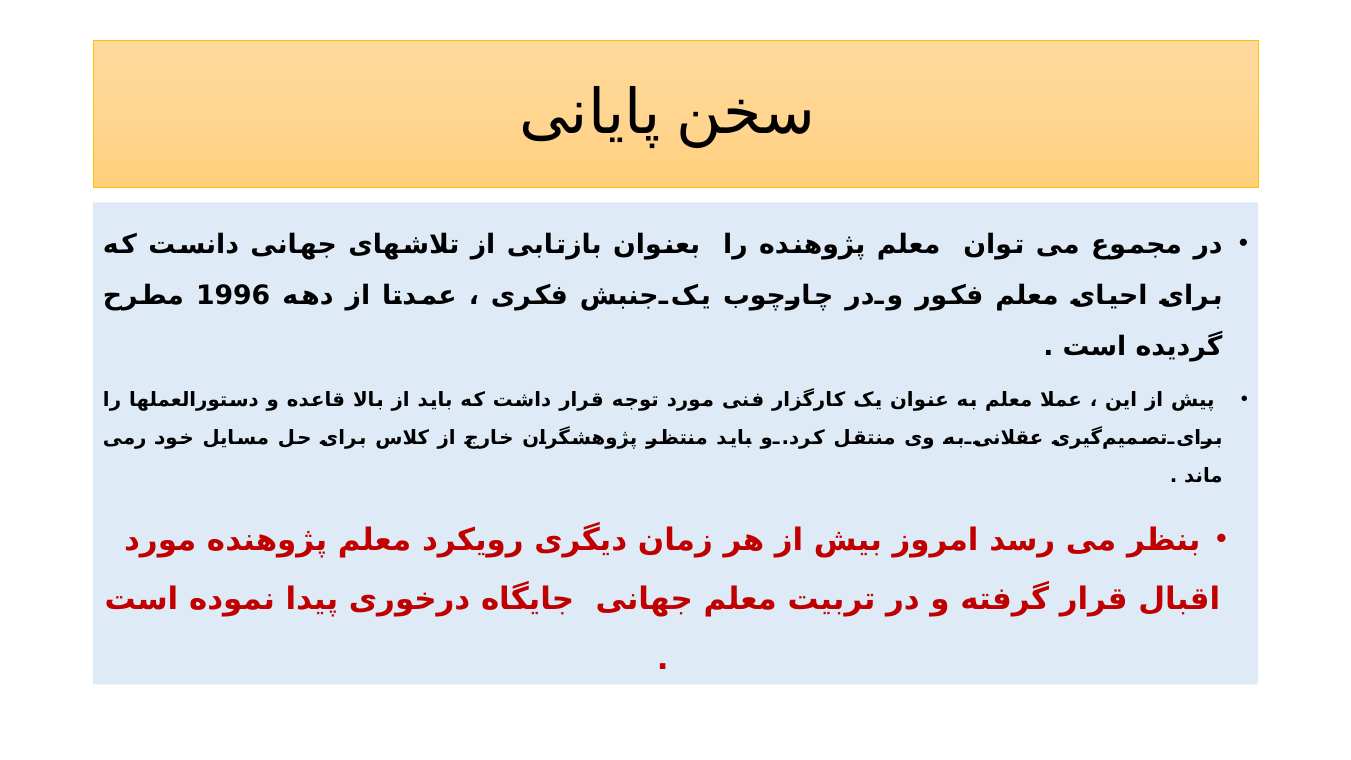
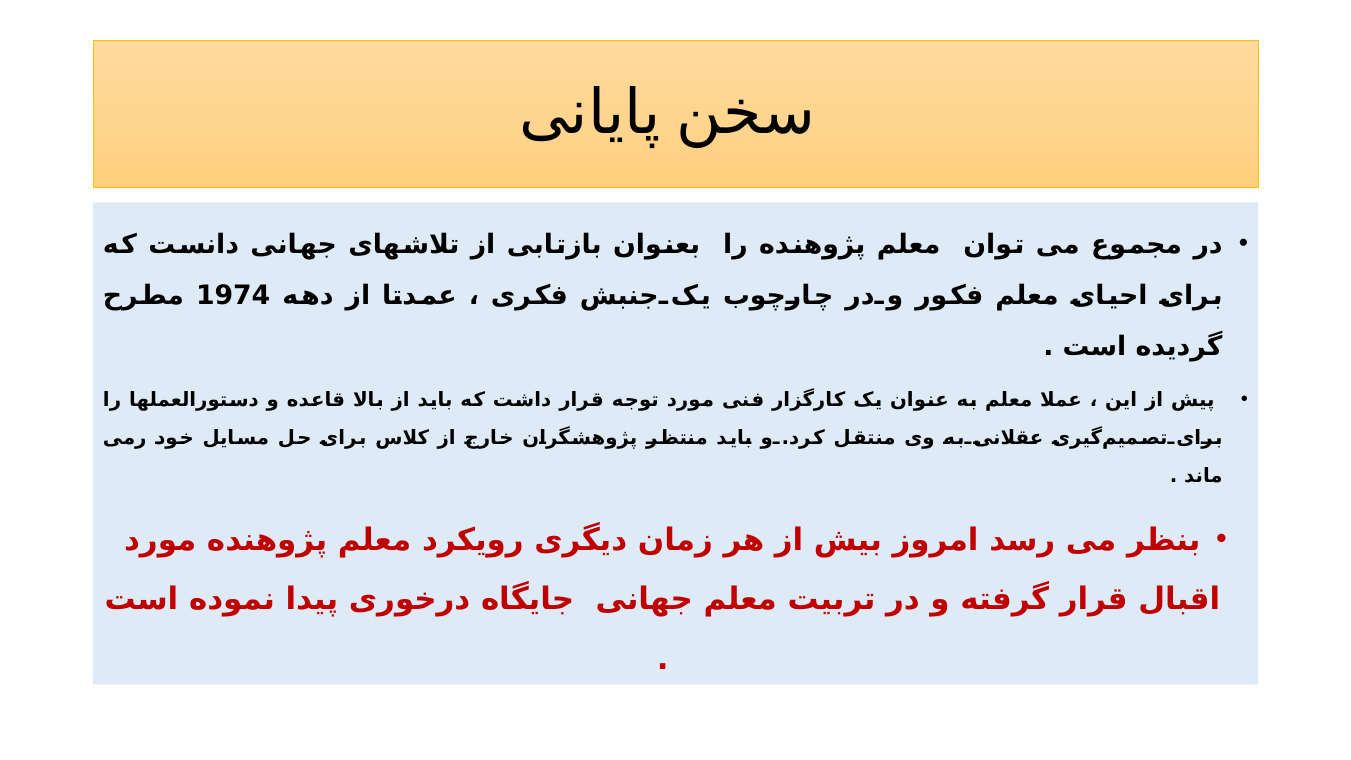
1996: 1996 -> 1974
